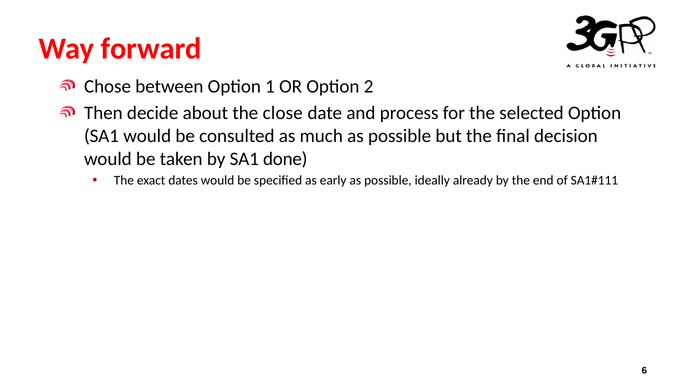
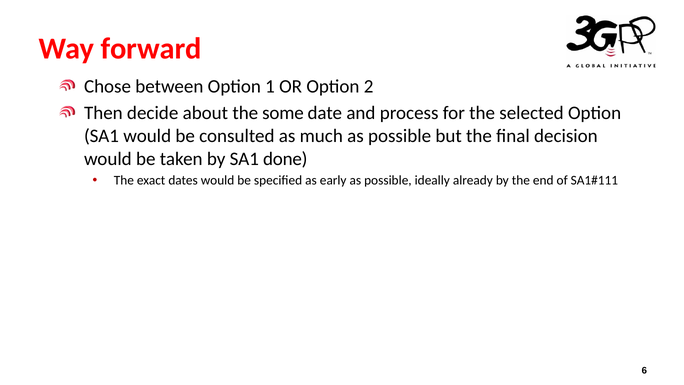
close: close -> some
